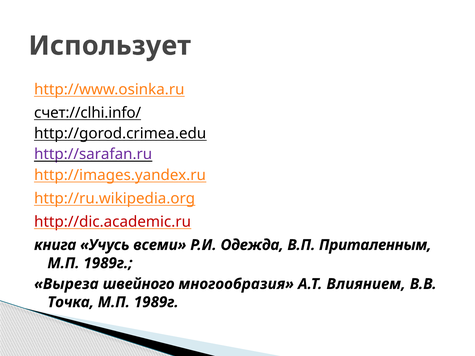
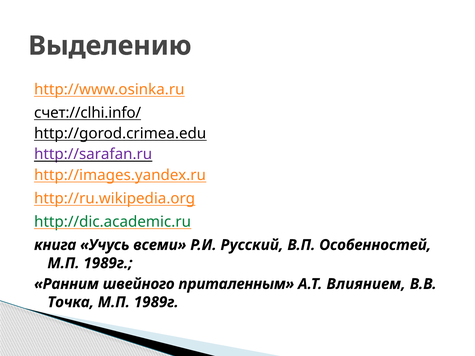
Использует: Использует -> Выделению
http://dic.academic.ru colour: red -> green
Одежда: Одежда -> Русский
Приталенным: Приталенным -> Особенностей
Выреза: Выреза -> Ранним
многообразия: многообразия -> приталенным
